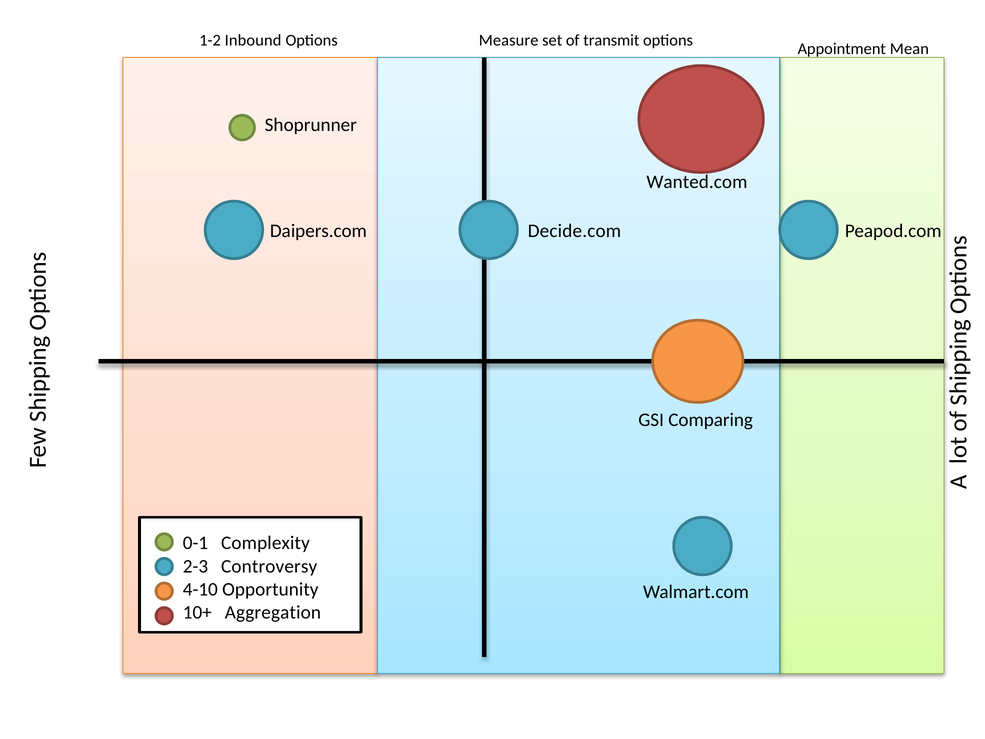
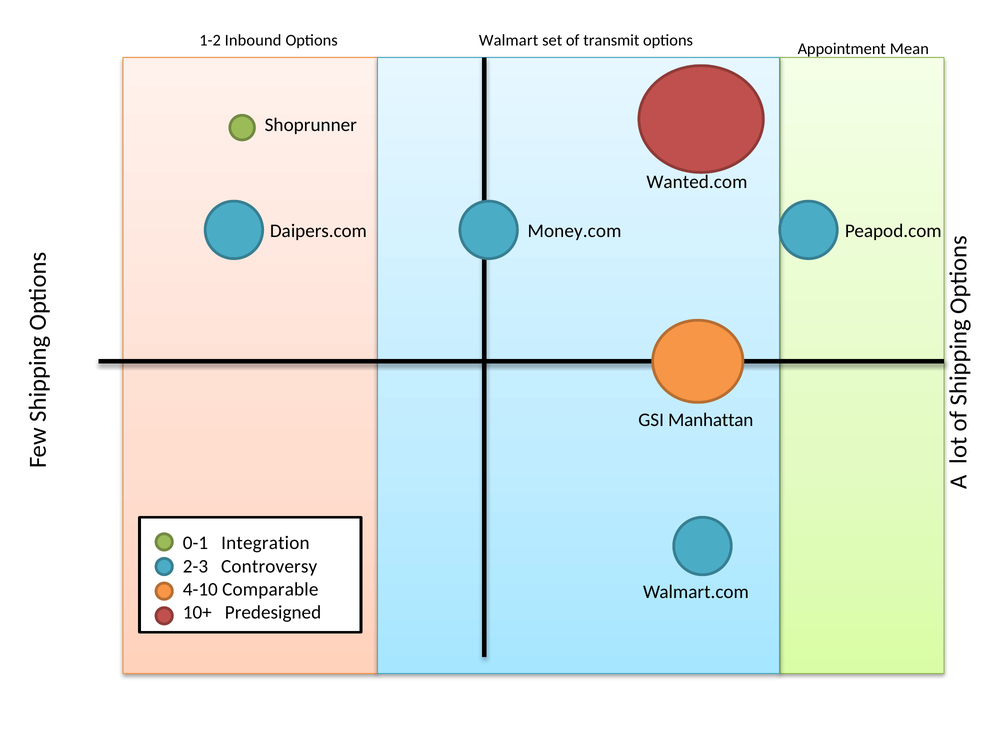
Measure: Measure -> Walmart
Decide.com: Decide.com -> Money.com
Comparing: Comparing -> Manhattan
Complexity: Complexity -> Integration
Opportunity: Opportunity -> Comparable
Aggregation: Aggregation -> Predesigned
